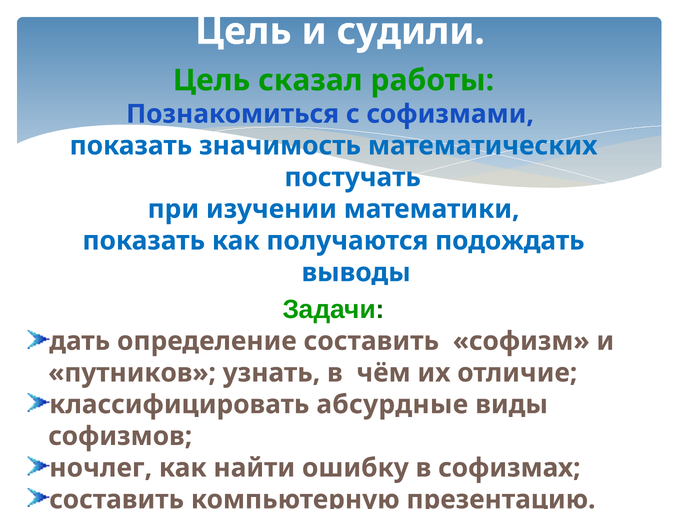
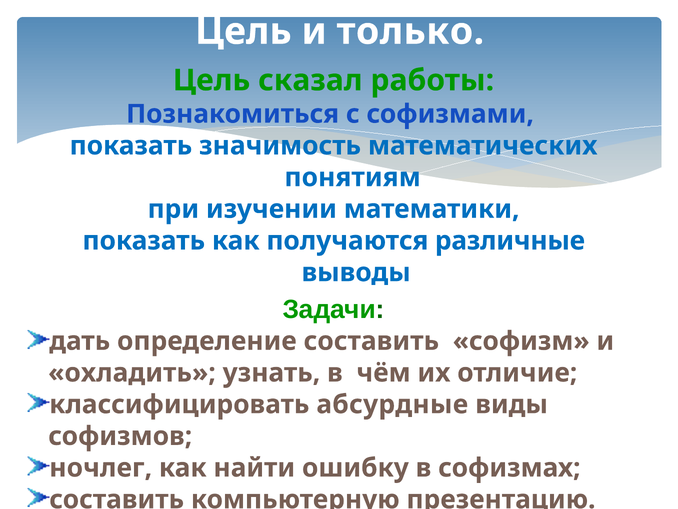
судили: судили -> только
постучать: постучать -> понятиям
подождать: подождать -> различные
путников: путников -> охладить
